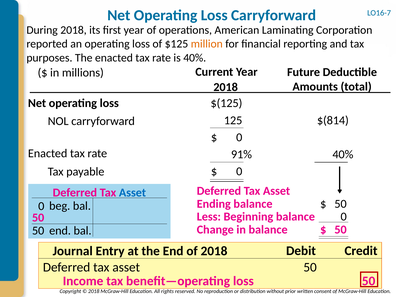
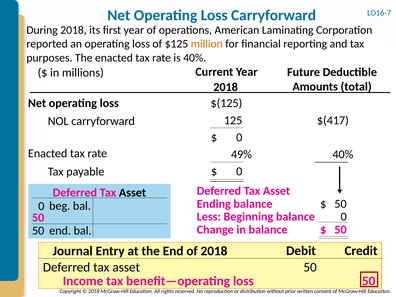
$(814: $(814 -> $(417
91%: 91% -> 49%
Asset at (132, 193) colour: blue -> black
